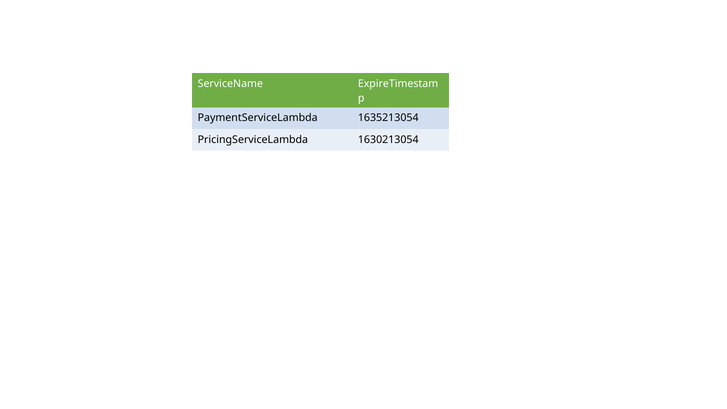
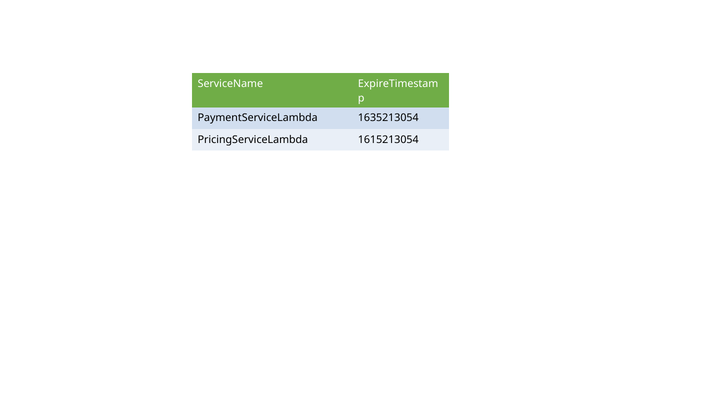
1630213054: 1630213054 -> 1615213054
